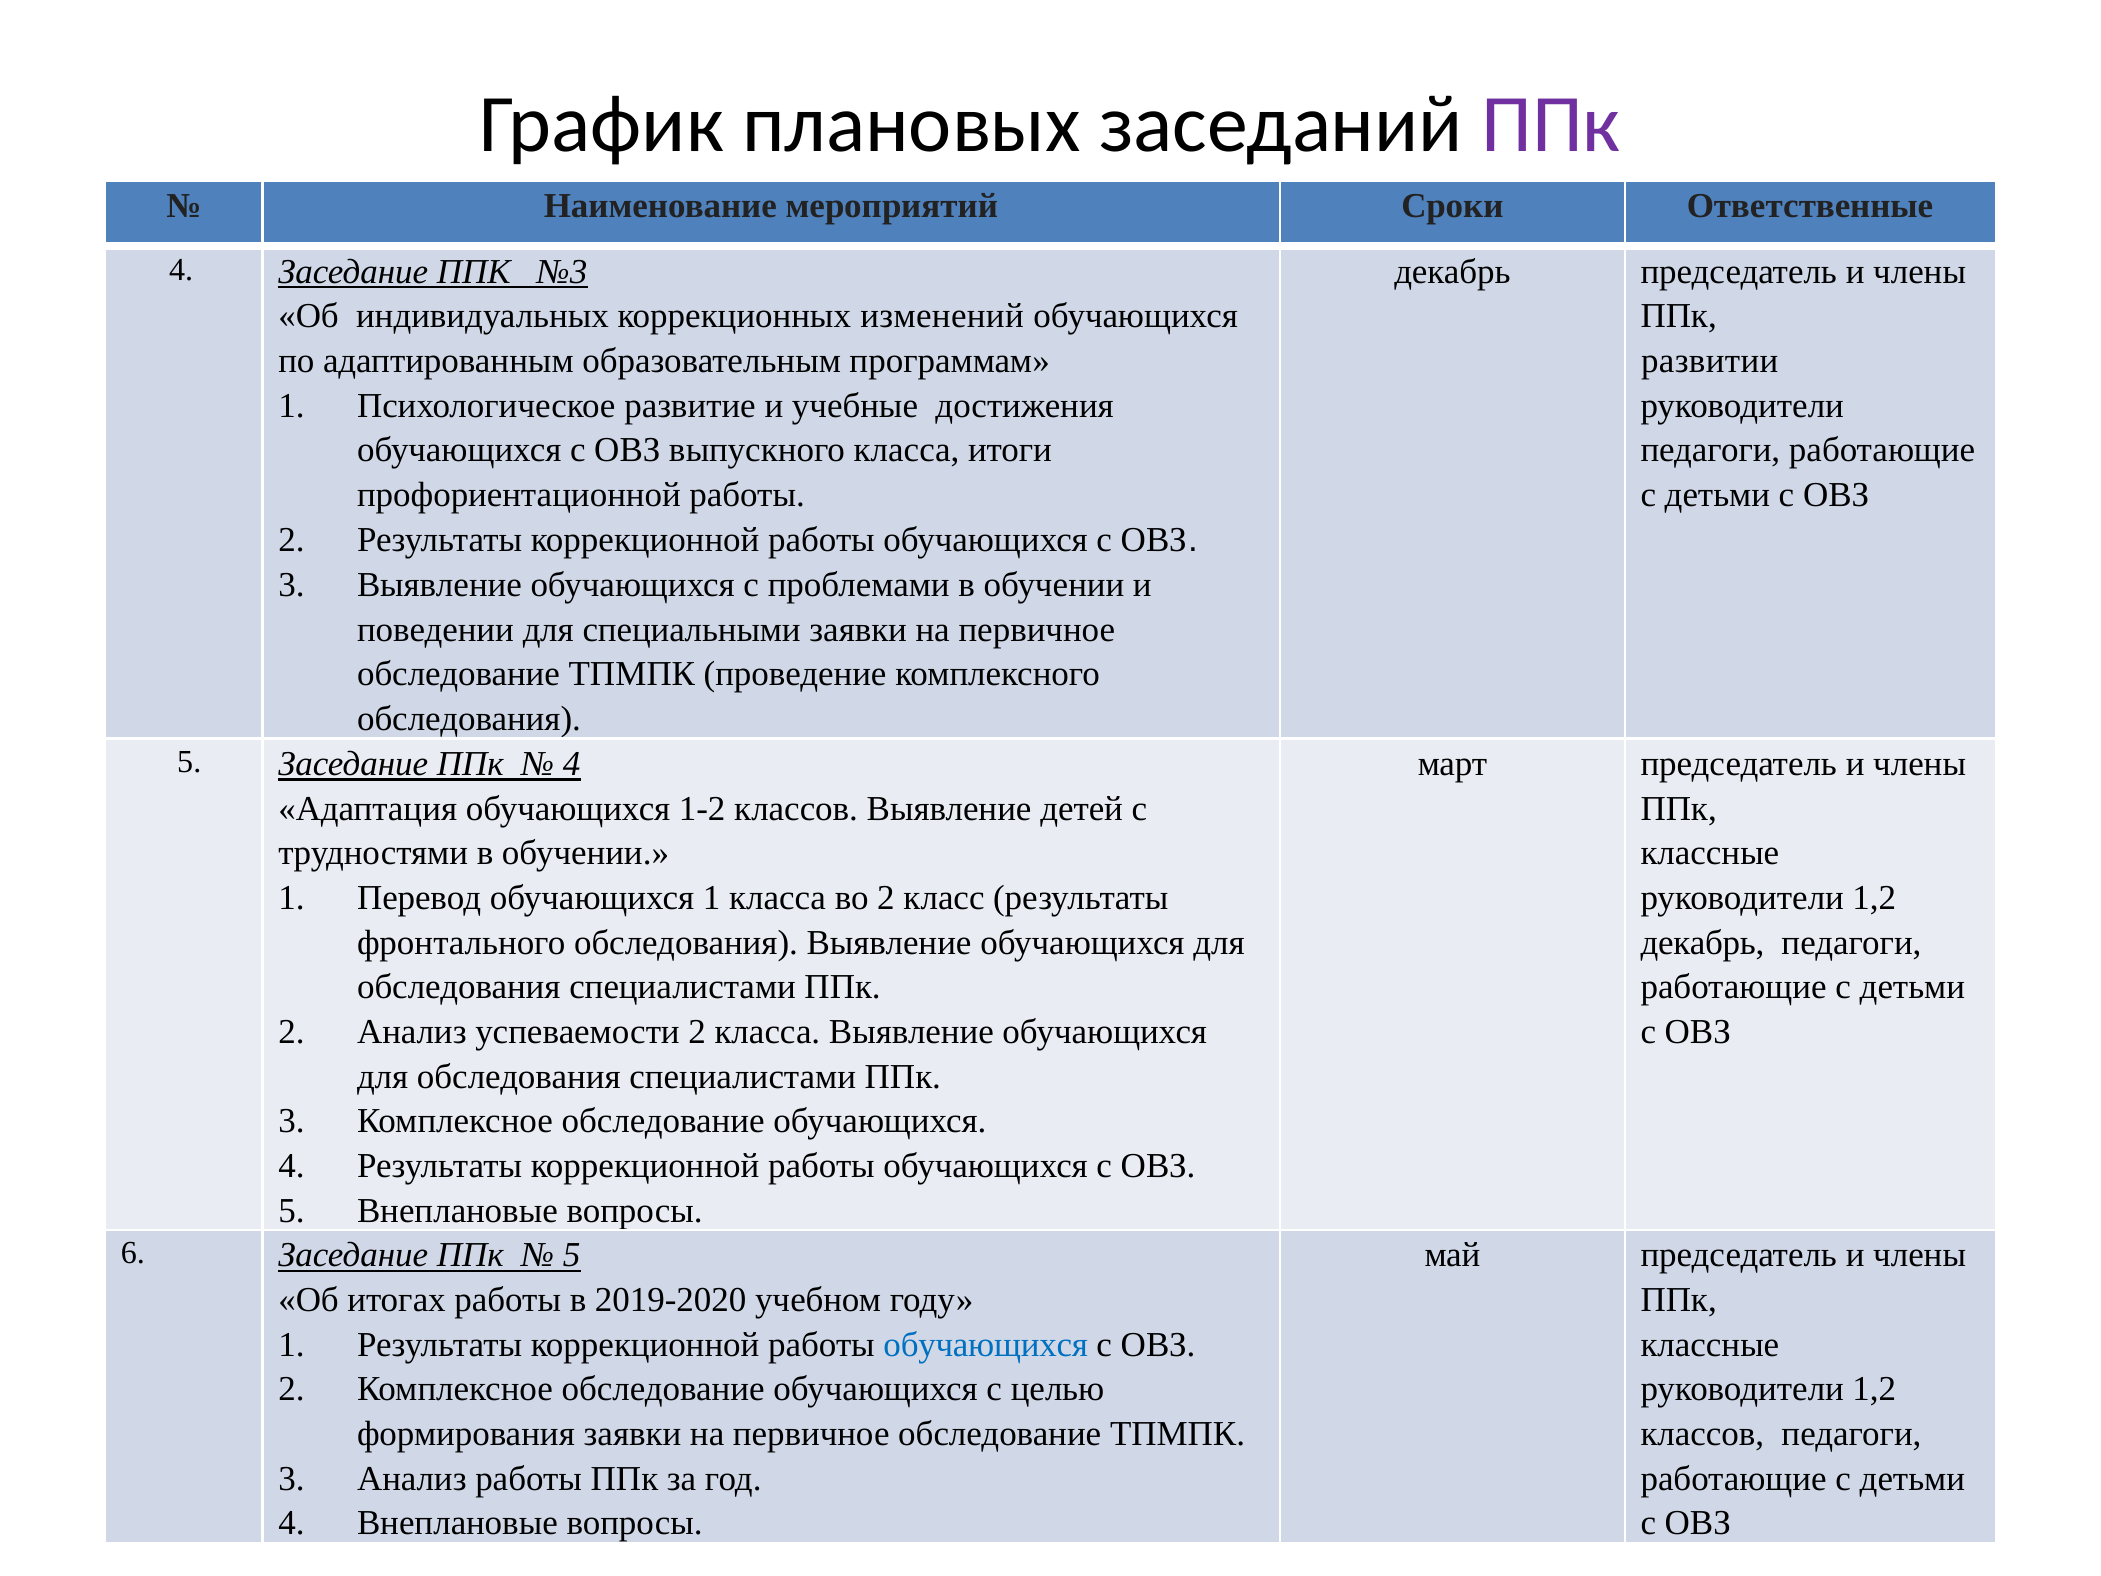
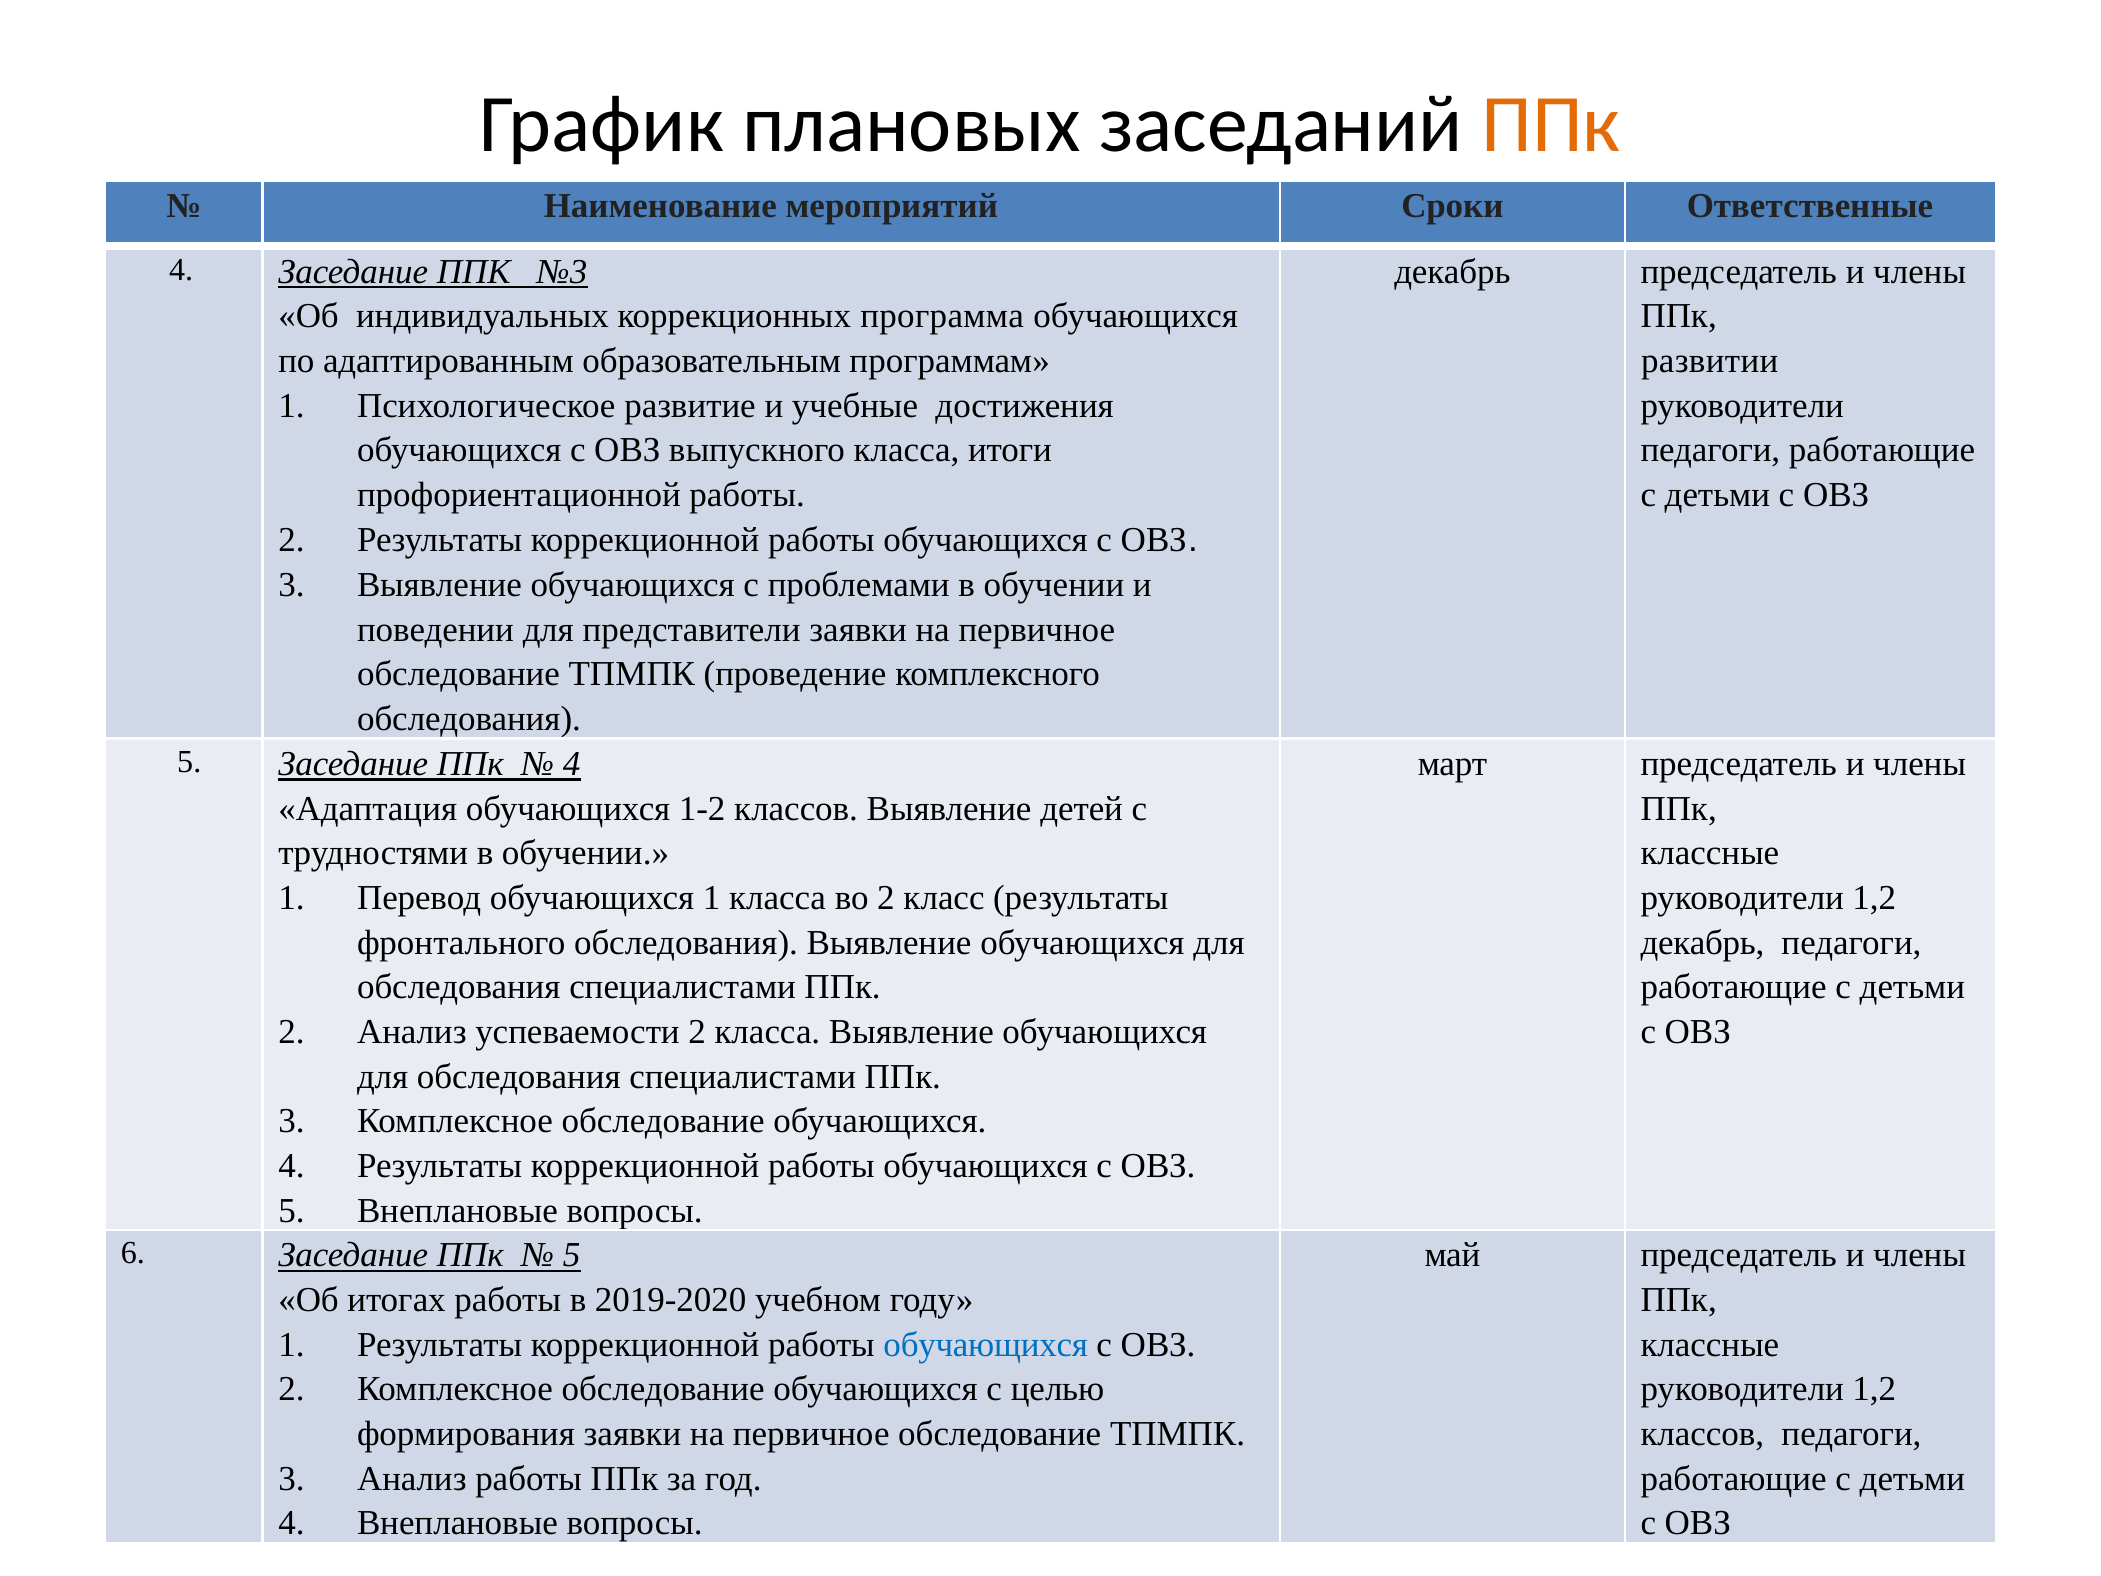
ППк at (1551, 124) colour: purple -> orange
изменений: изменений -> программа
специальными: специальными -> представители
